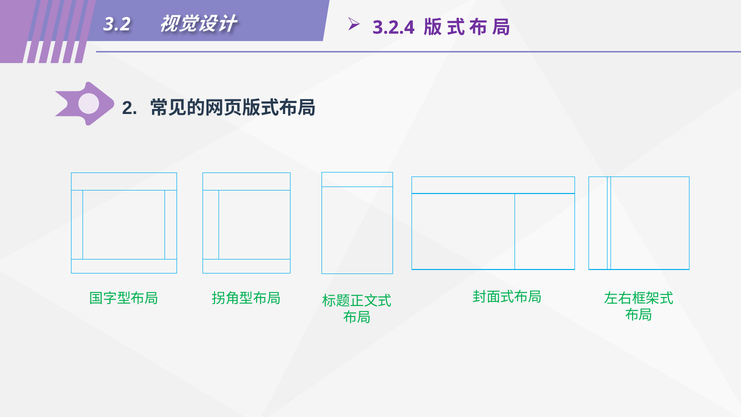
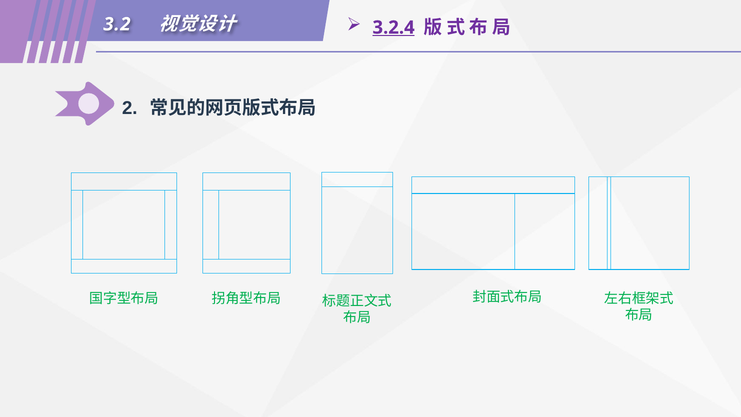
3.2.4 underline: none -> present
